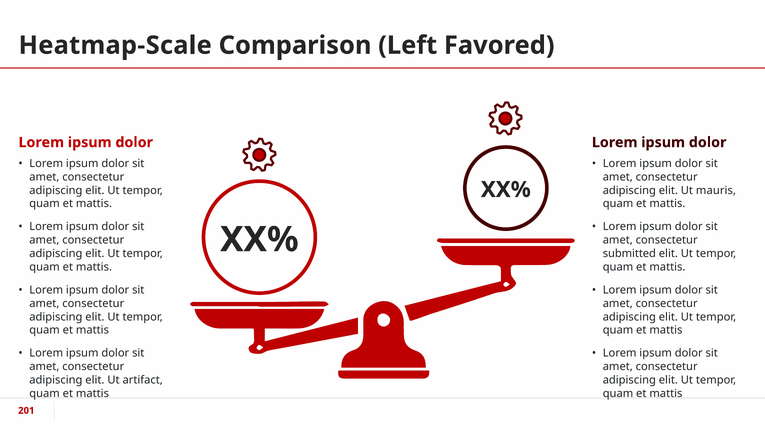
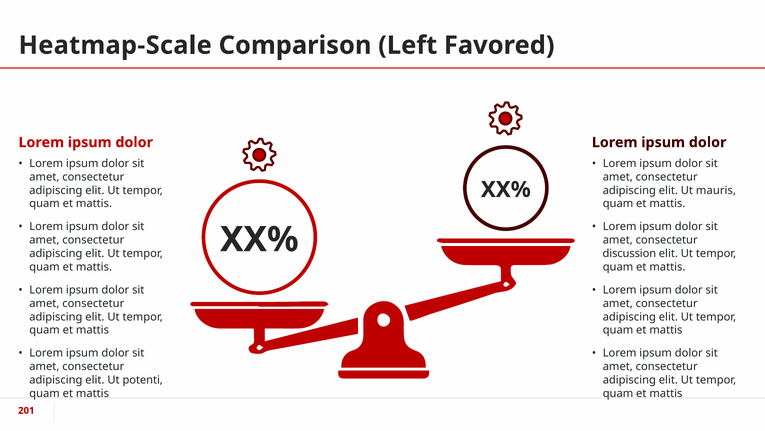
submitted: submitted -> discussion
artifact: artifact -> potenti
